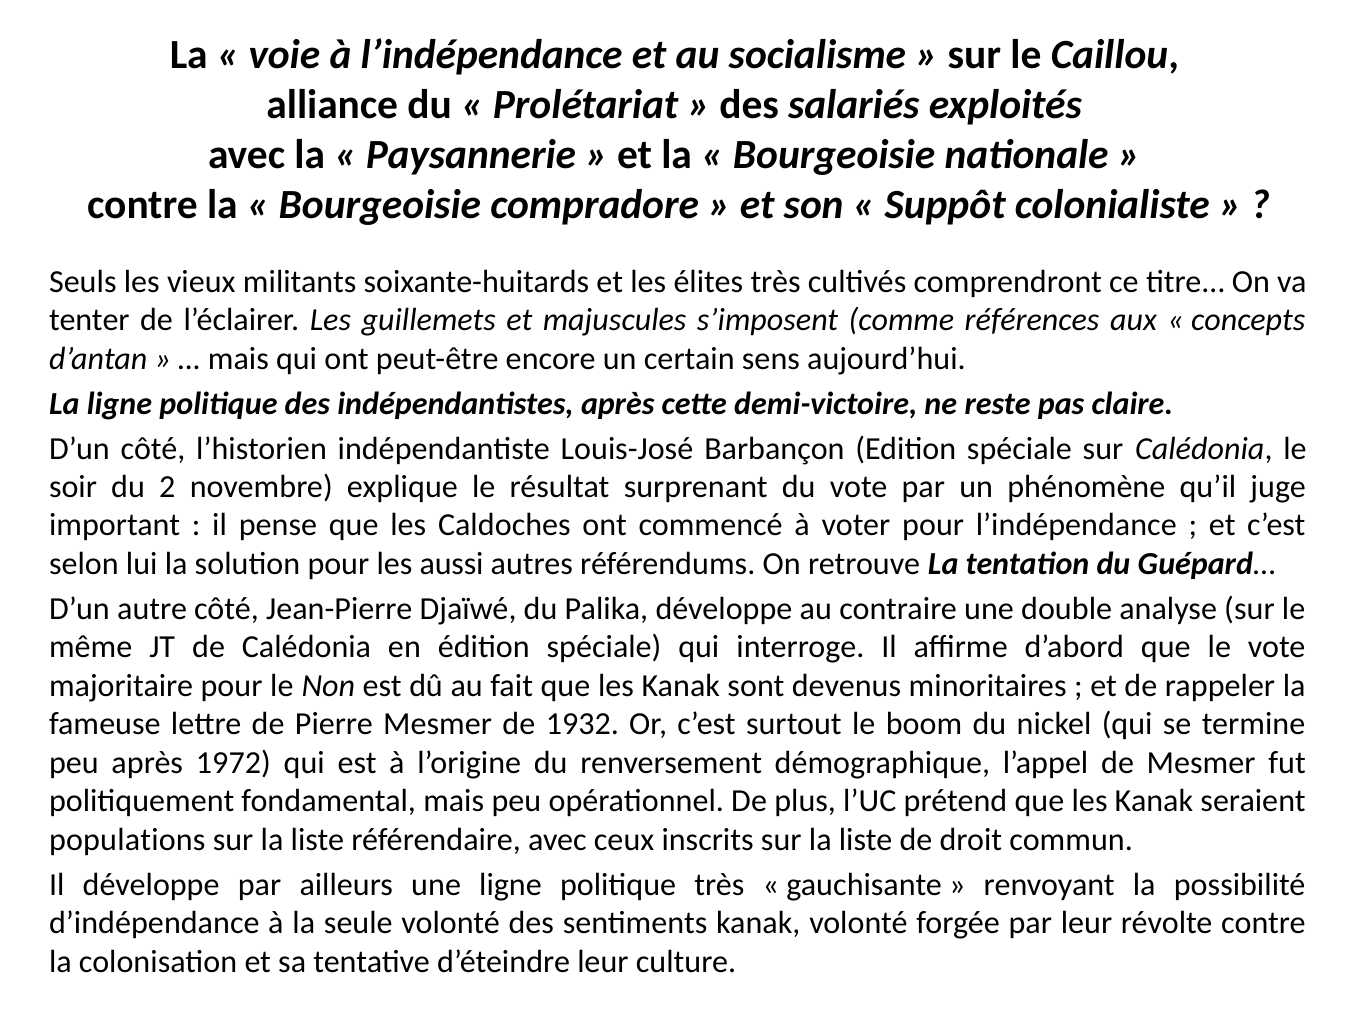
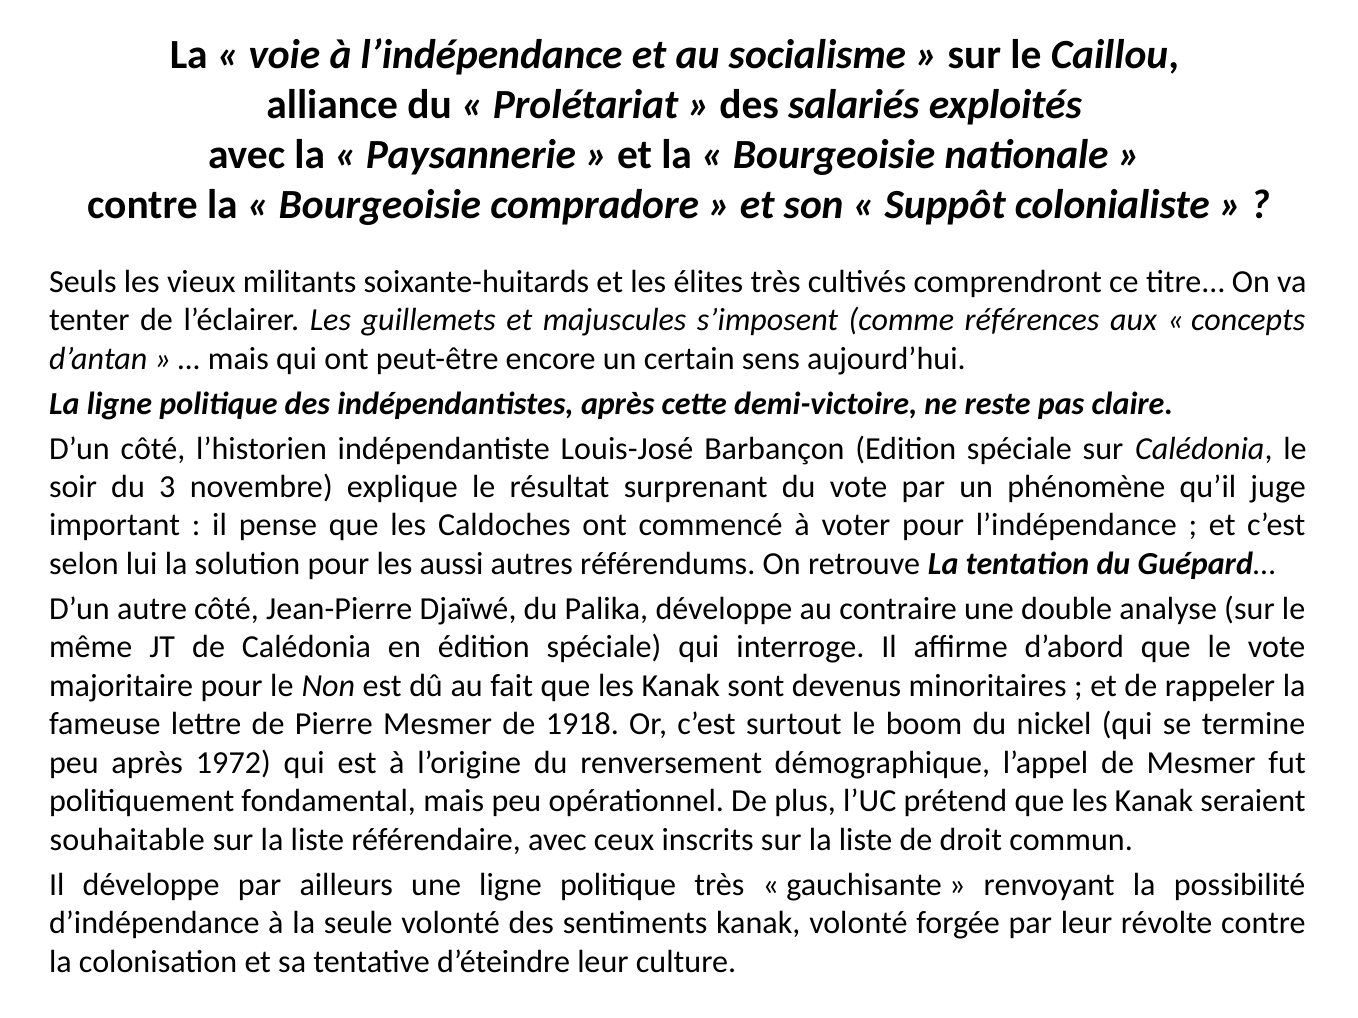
2: 2 -> 3
1932: 1932 -> 1918
populations: populations -> souhaitable
